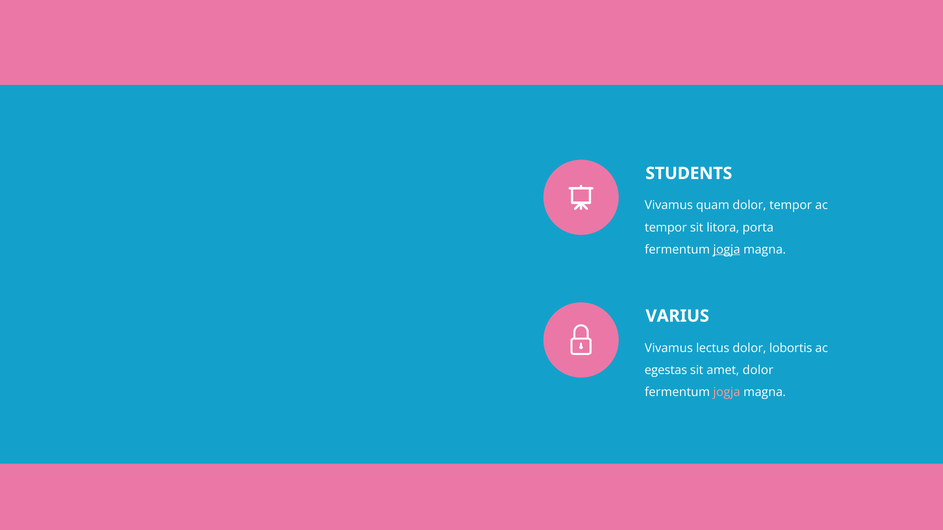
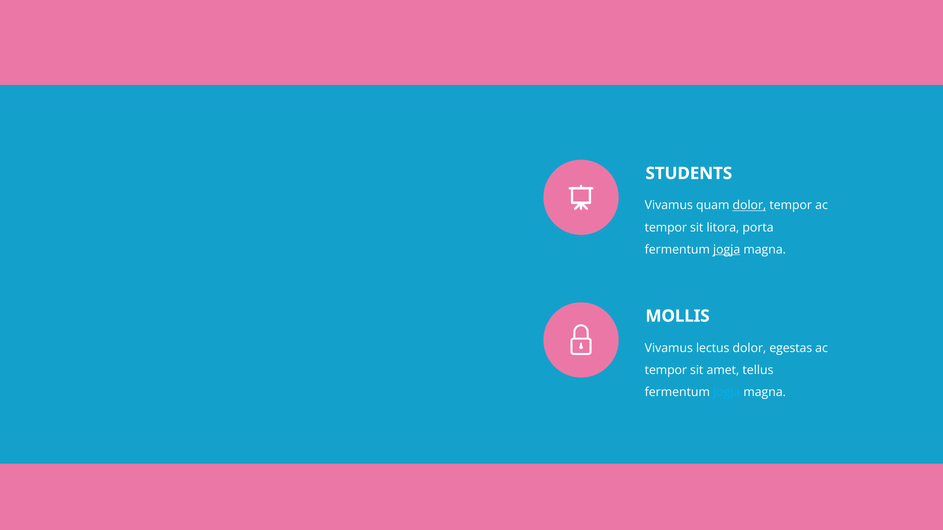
dolor at (749, 206) underline: none -> present
VARIUS: VARIUS -> MOLLIS
lobortis: lobortis -> egestas
egestas at (666, 370): egestas -> tempor
amet dolor: dolor -> tellus
jogja at (727, 393) colour: pink -> light blue
